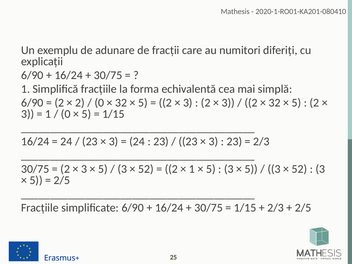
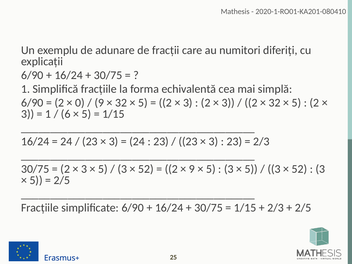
2 at (80, 103): 2 -> 0
0 at (99, 103): 0 -> 9
0 at (66, 114): 0 -> 6
1 at (192, 169): 1 -> 9
